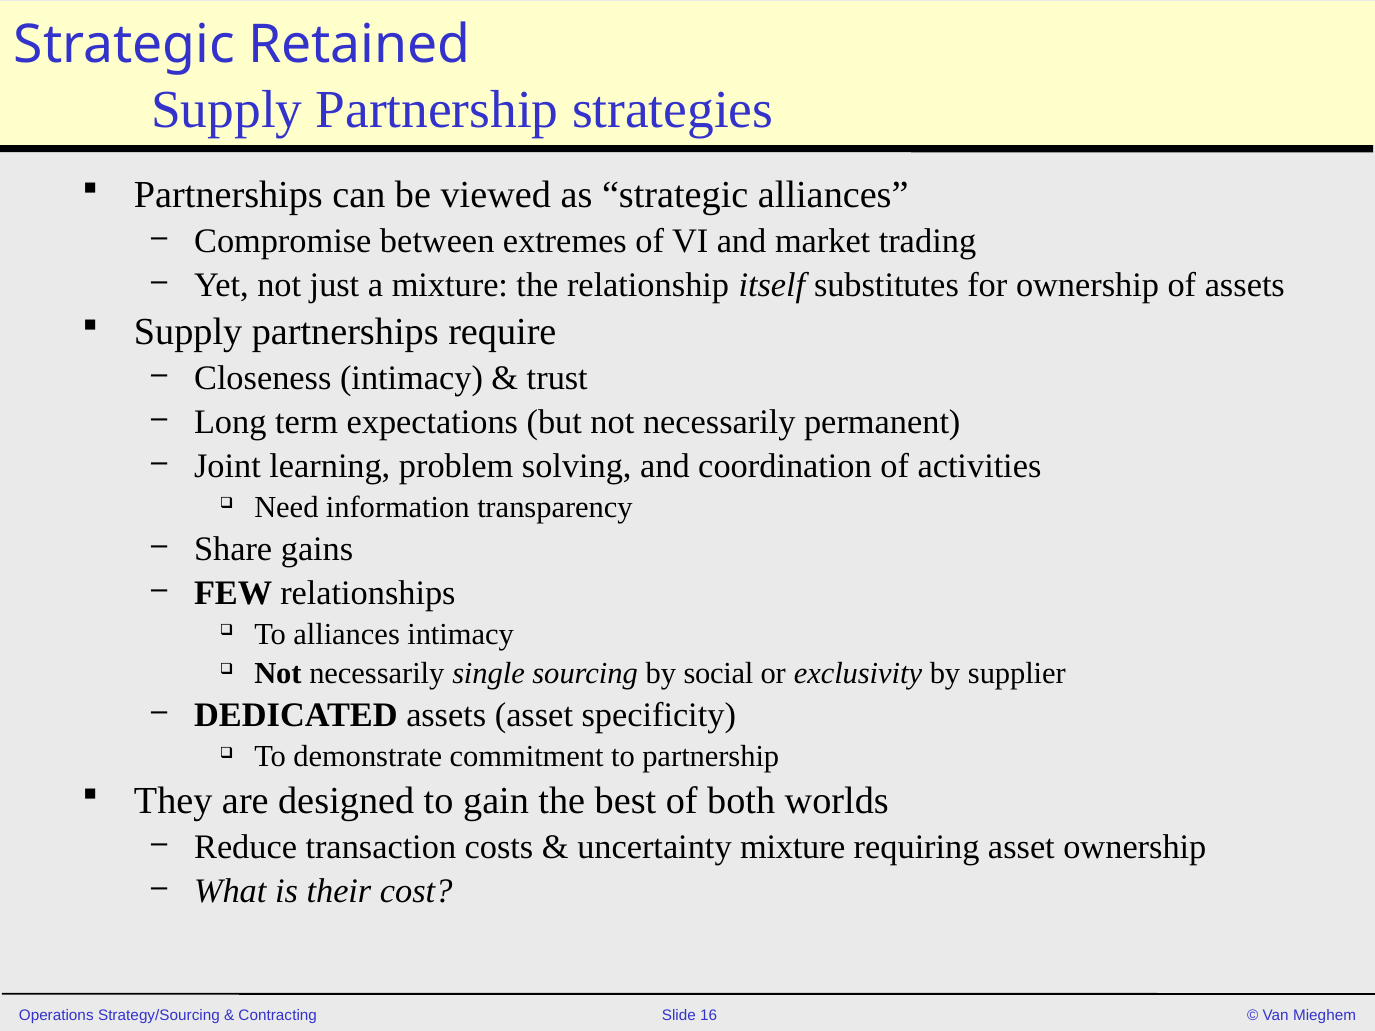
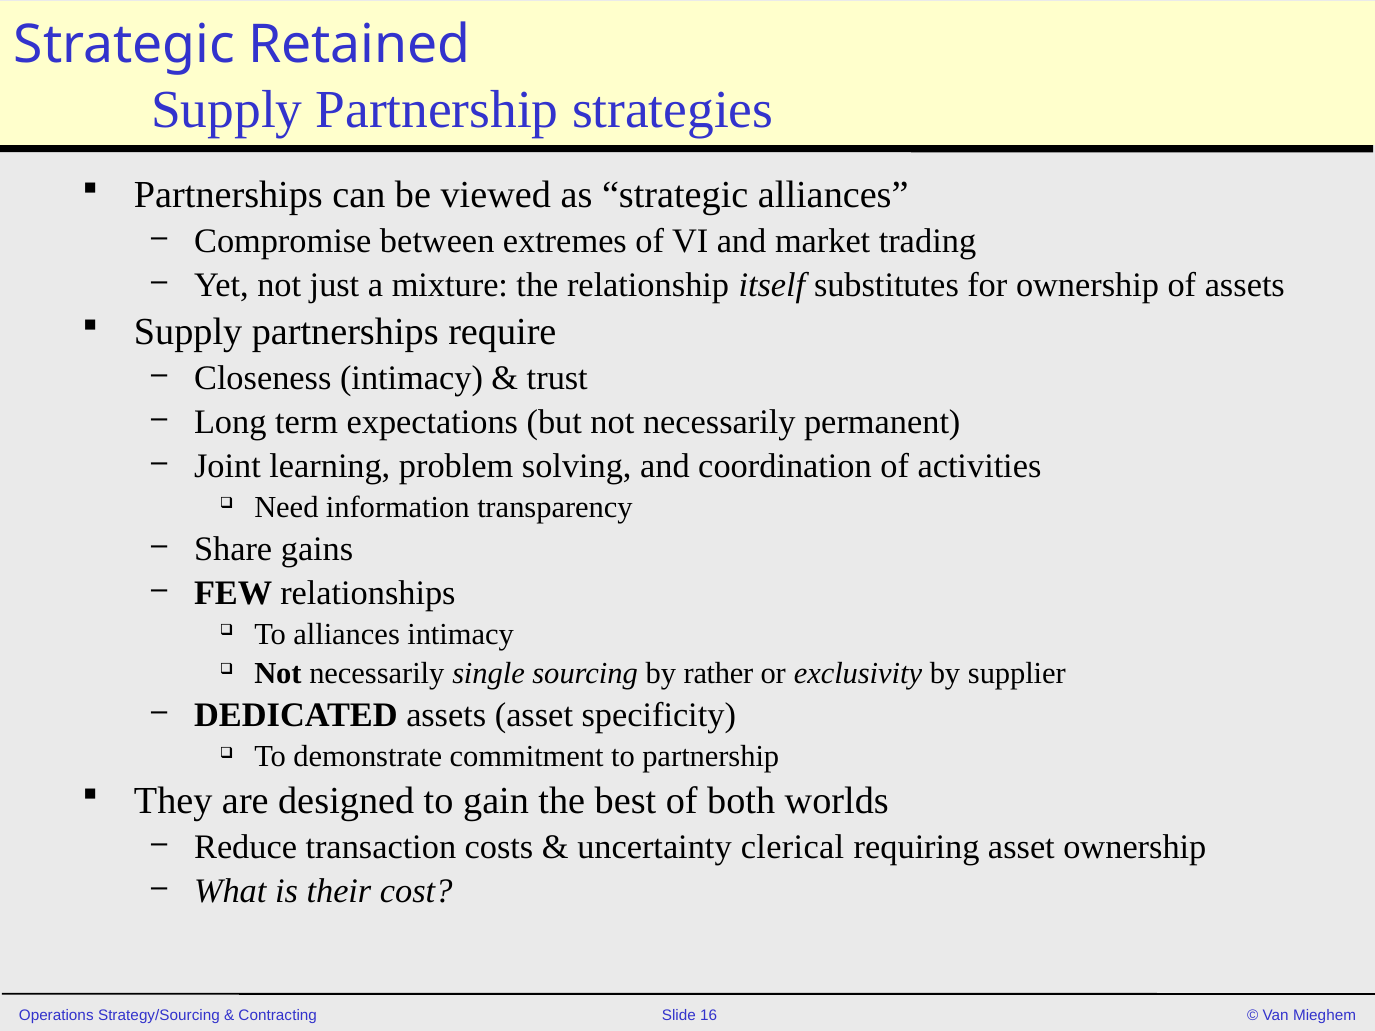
social: social -> rather
uncertainty mixture: mixture -> clerical
